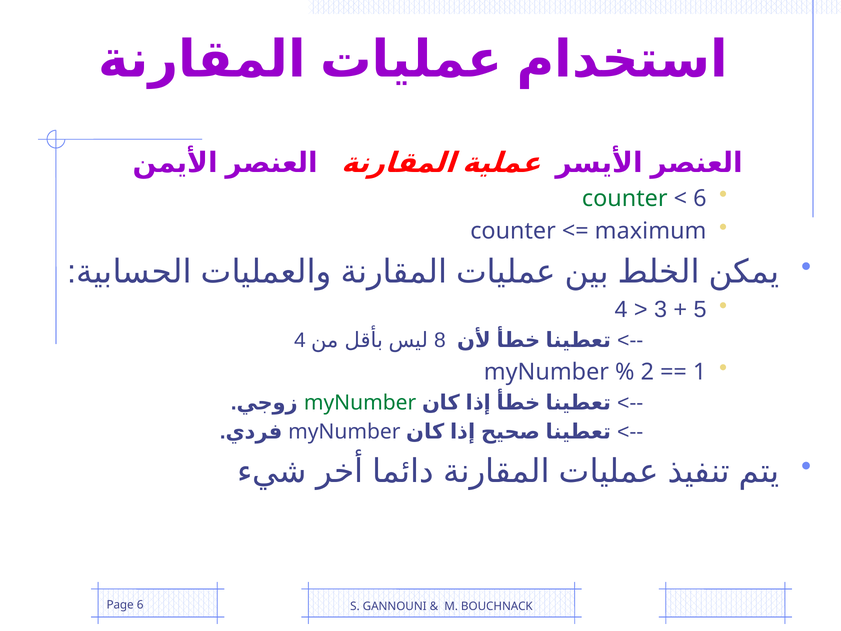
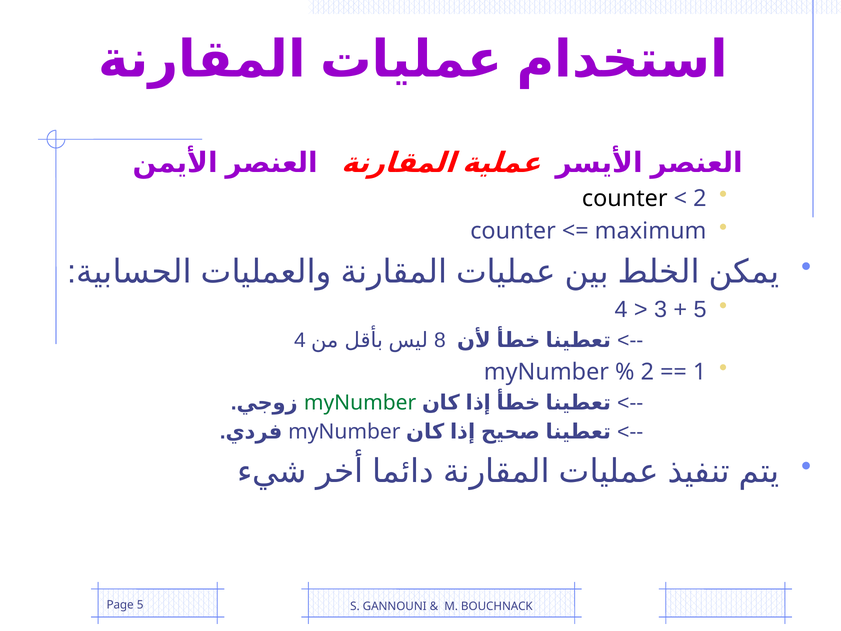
counter at (625, 198) colour: green -> black
6 at (700, 198): 6 -> 2
Page 6: 6 -> 5
